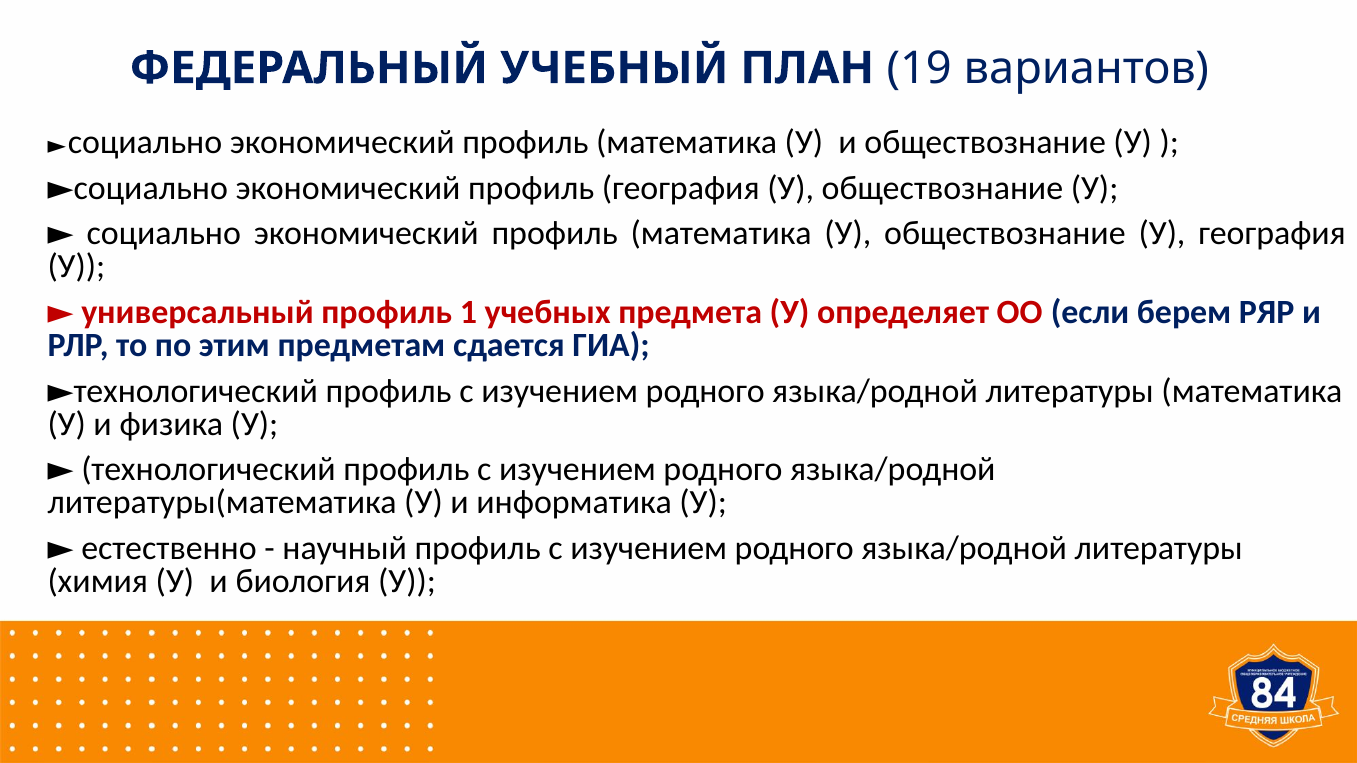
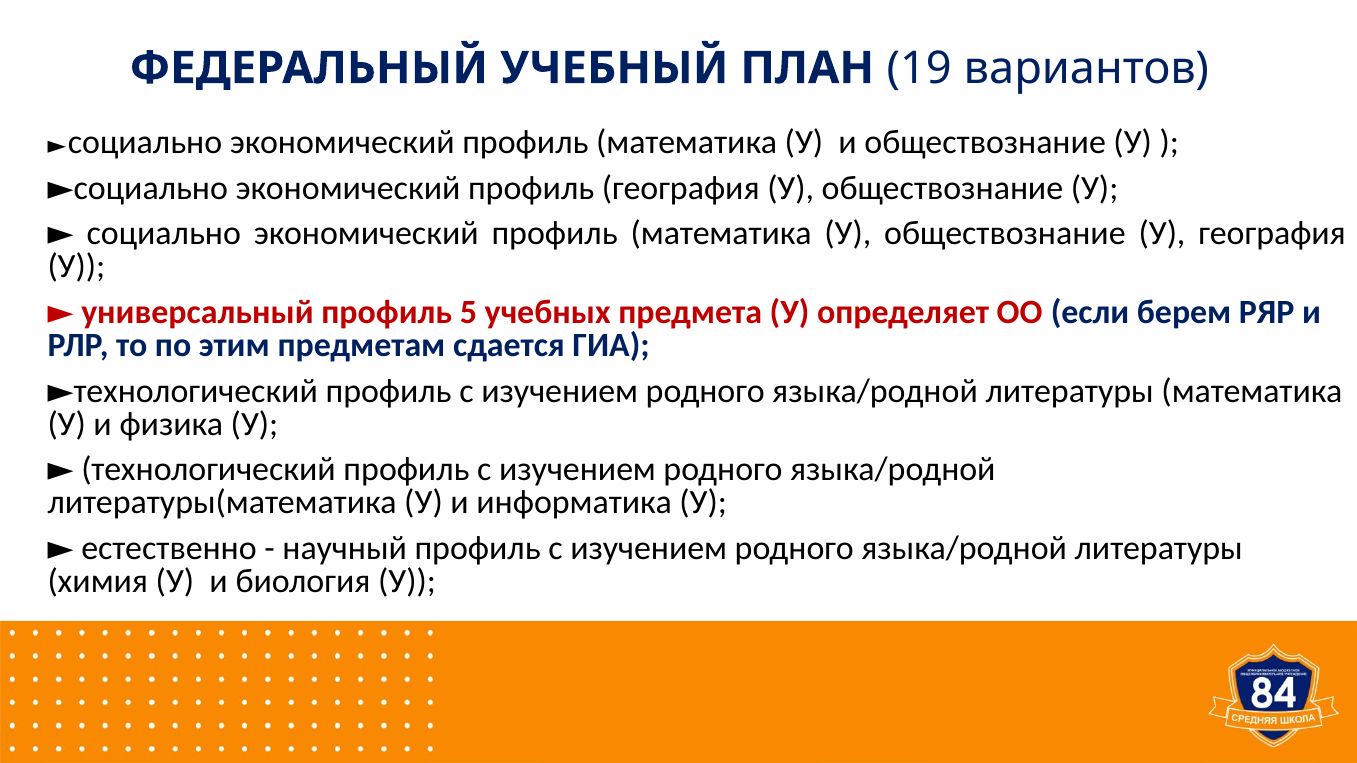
1: 1 -> 5
